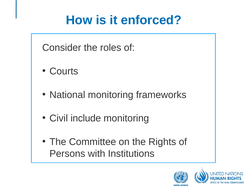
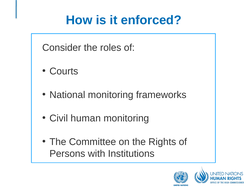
include: include -> human
